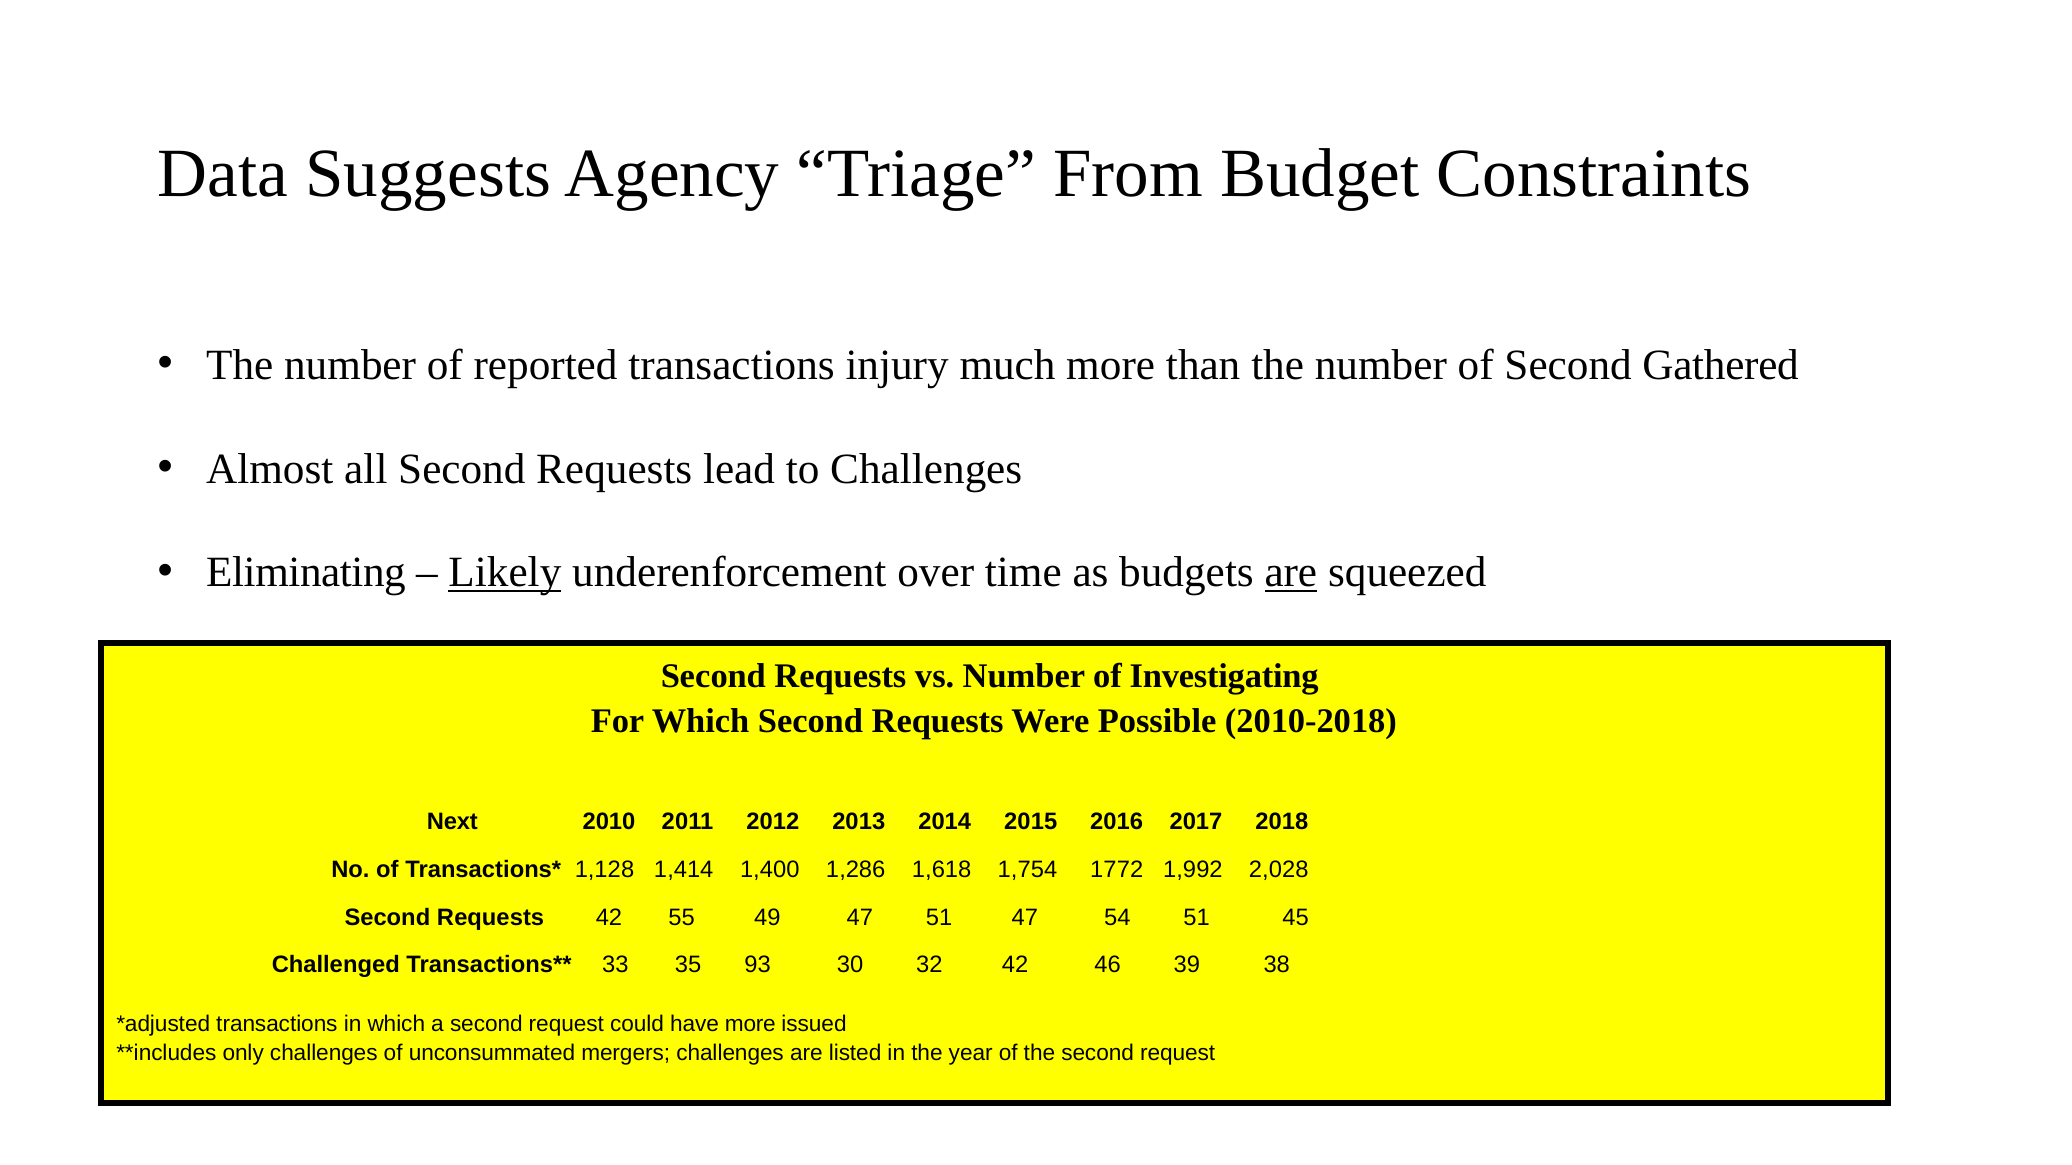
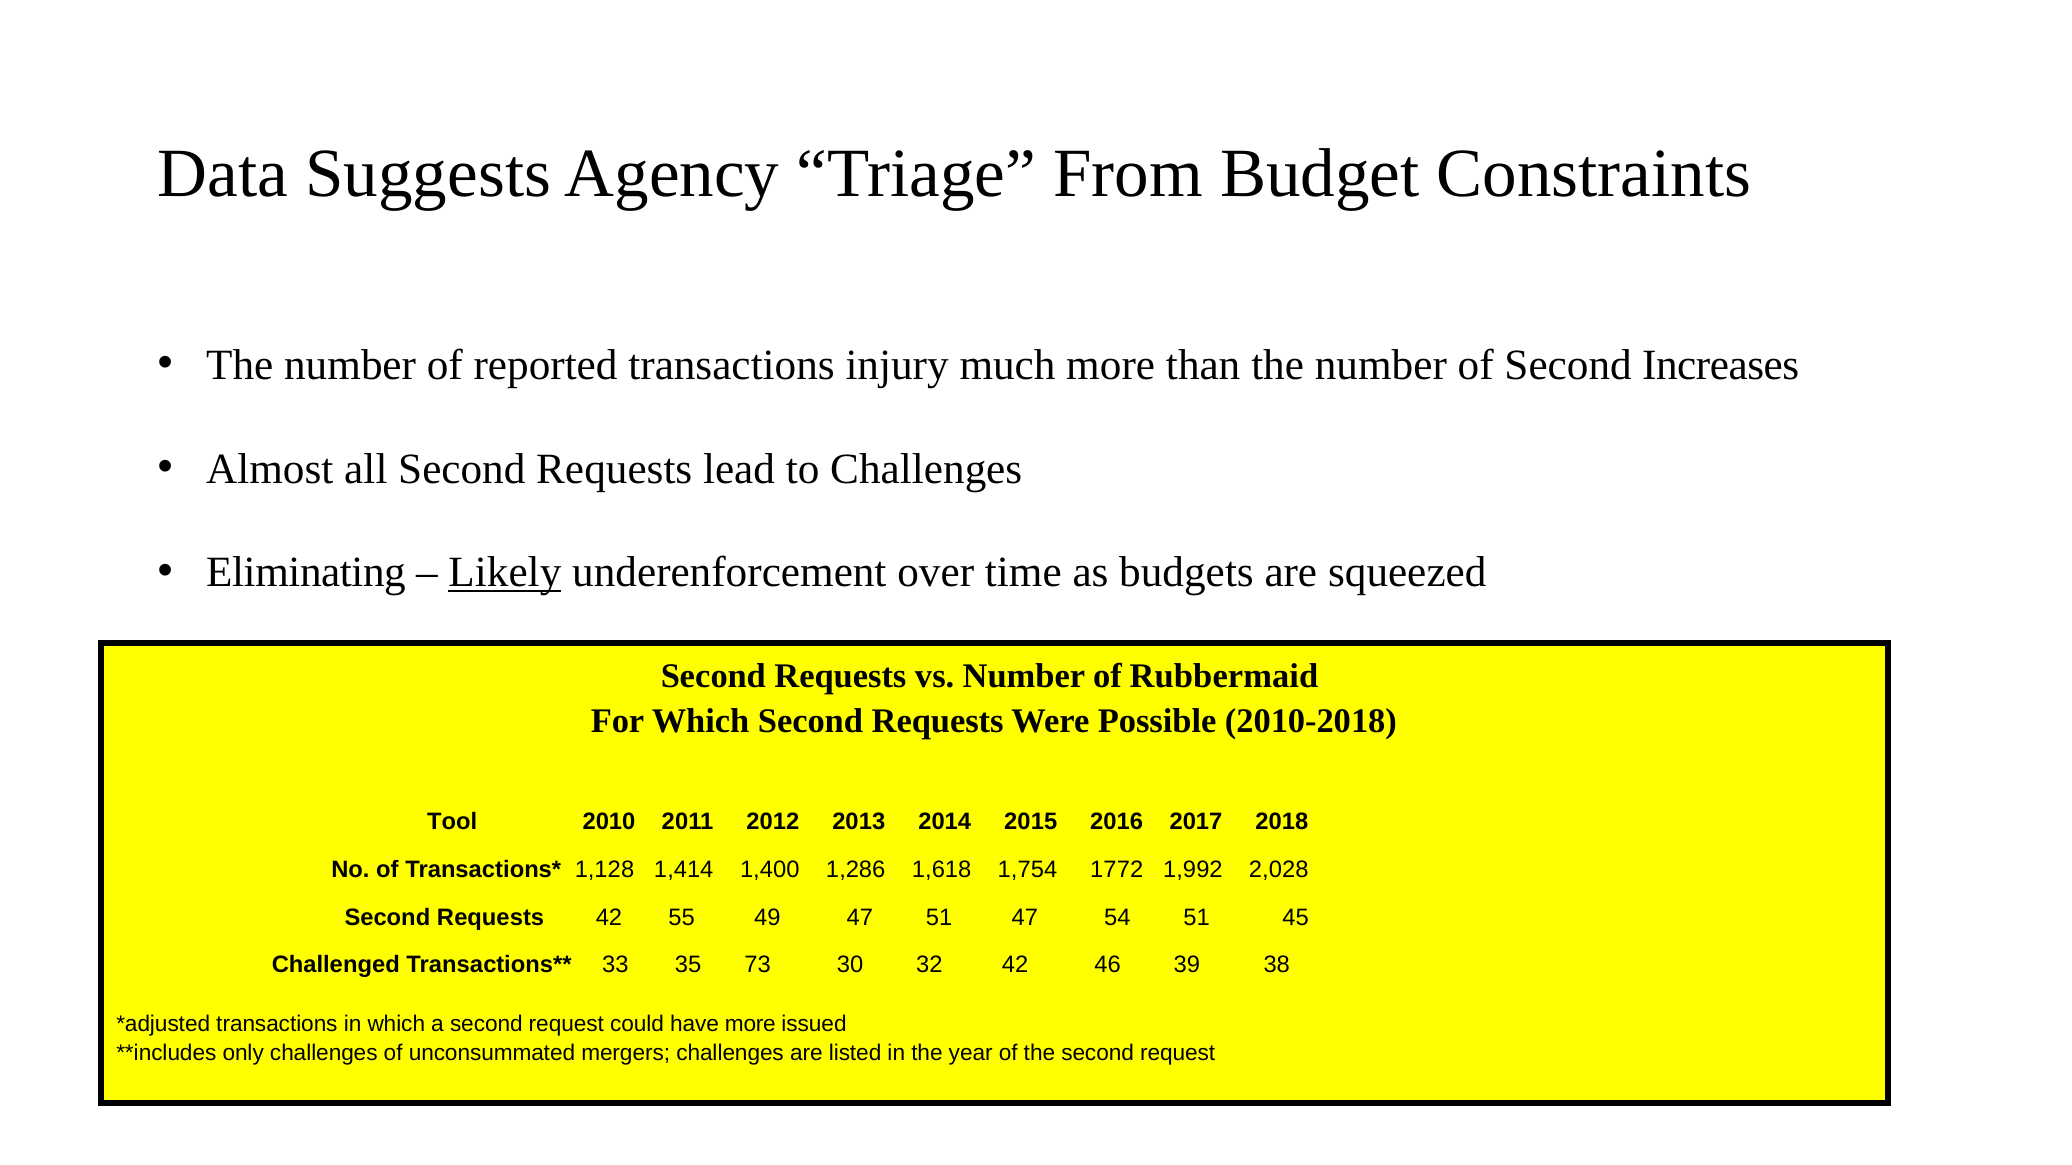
Gathered: Gathered -> Increases
are at (1291, 573) underline: present -> none
Investigating: Investigating -> Rubbermaid
Next: Next -> Tool
93: 93 -> 73
